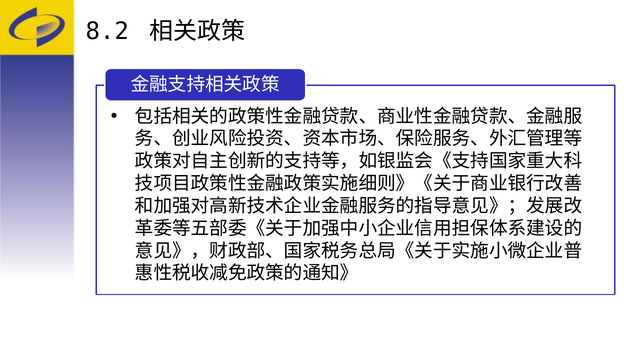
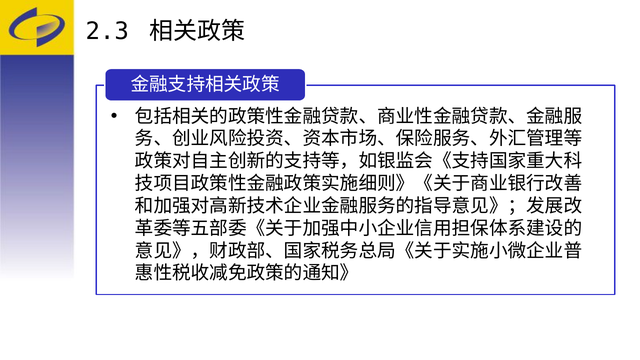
8.2: 8.2 -> 2.3
